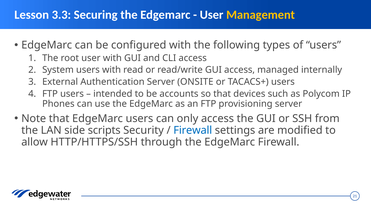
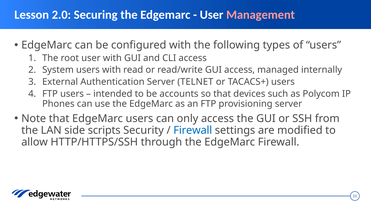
3.3: 3.3 -> 2.0
Management colour: yellow -> pink
ONSITE: ONSITE -> TELNET
